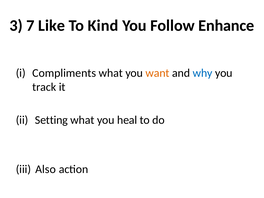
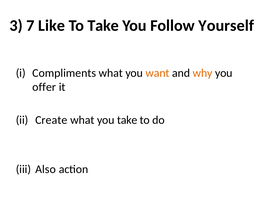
To Kind: Kind -> Take
Enhance: Enhance -> Yourself
why colour: blue -> orange
track: track -> offer
Setting: Setting -> Create
you heal: heal -> take
